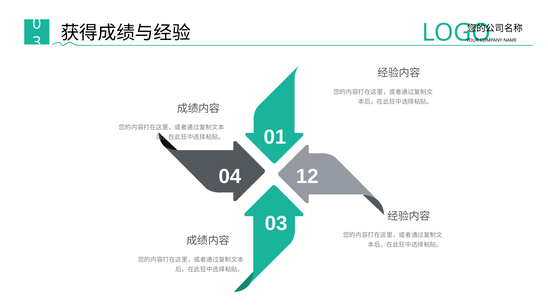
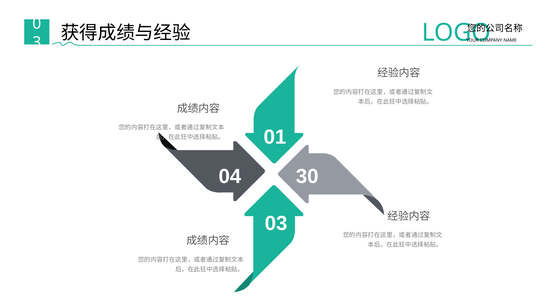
12: 12 -> 30
